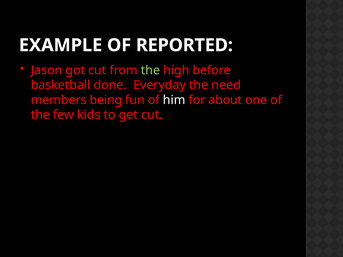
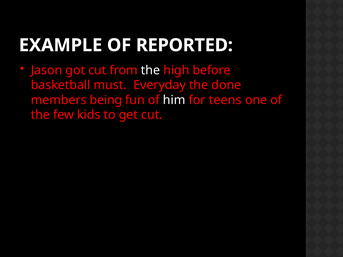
the at (151, 70) colour: light green -> white
done: done -> must
need: need -> done
about: about -> teens
